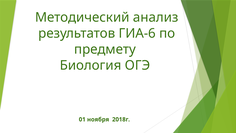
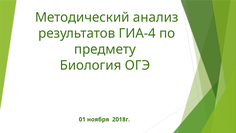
ГИА-6: ГИА-6 -> ГИА-4
